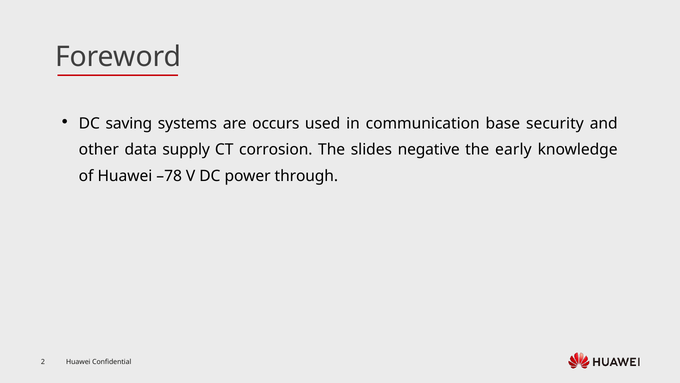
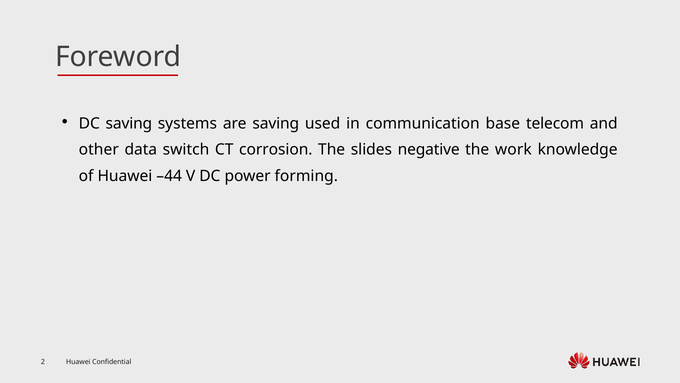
are occurs: occurs -> saving
security: security -> telecom
supply: supply -> switch
early: early -> work
–78: –78 -> –44
through: through -> forming
